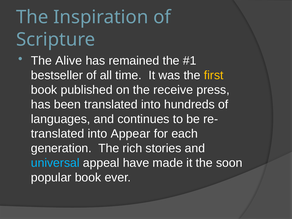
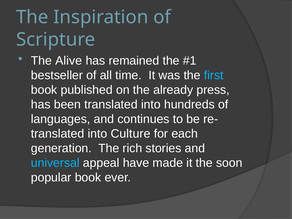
first colour: yellow -> light blue
receive: receive -> already
Appear: Appear -> Culture
